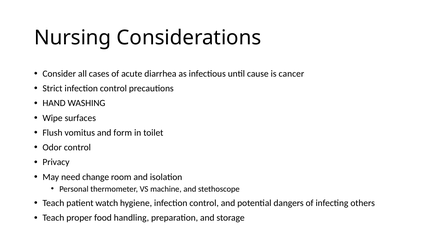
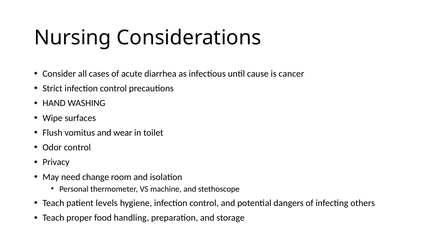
form: form -> wear
watch: watch -> levels
